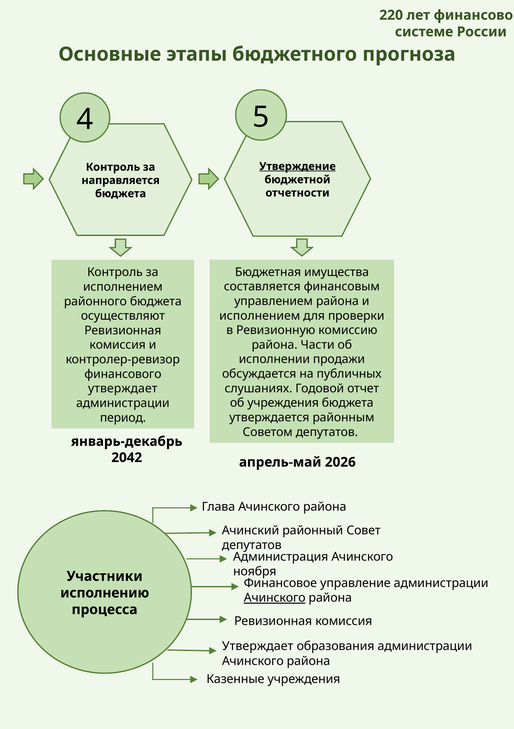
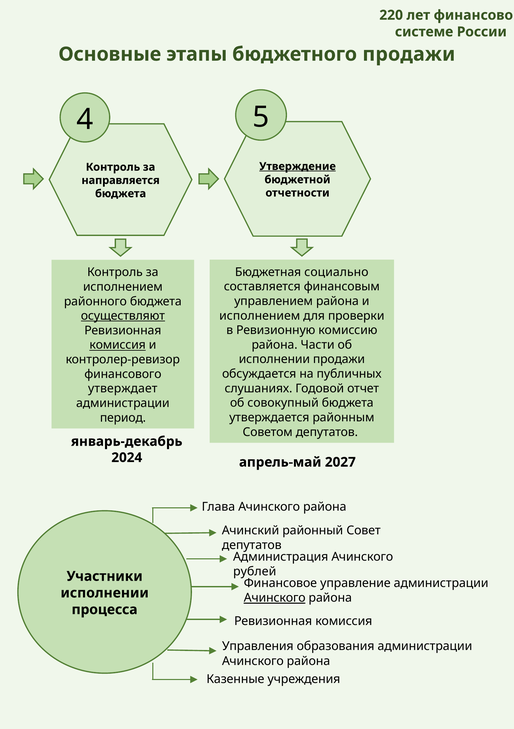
бюджетного прогноза: прогноза -> продажи
имущества: имущества -> социально
осуществляют underline: none -> present
комиссия at (118, 345) underline: none -> present
об учреждения: учреждения -> совокупный
2042: 2042 -> 2024
2026: 2026 -> 2027
ноября: ноября -> рублей
исполнению at (105, 593): исполнению -> исполнении
Утверждает at (258, 647): Утверждает -> Управления
